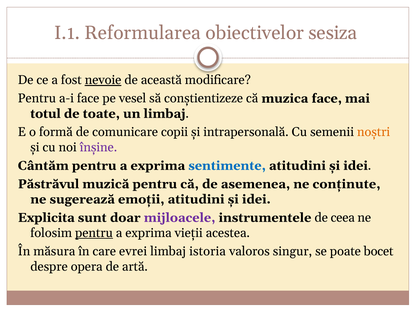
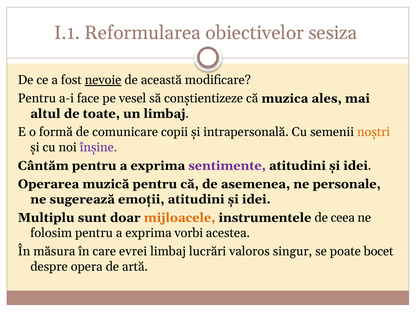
muzica face: face -> ales
totul: totul -> altul
sentimente colour: blue -> purple
Păstrăvul: Păstrăvul -> Operarea
conținute: conținute -> personale
Explicita: Explicita -> Multiplu
mijloacele colour: purple -> orange
pentru at (94, 233) underline: present -> none
vieții: vieții -> vorbi
istoria: istoria -> lucrări
